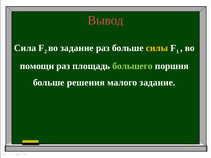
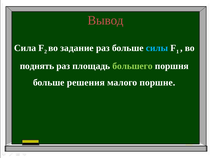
силы colour: yellow -> light blue
помощи: помощи -> поднять
малого задание: задание -> поршне
